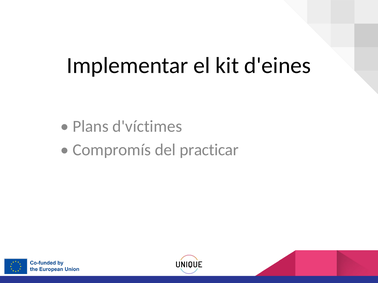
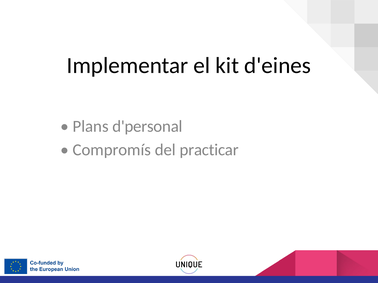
d'víctimes: d'víctimes -> d'personal
